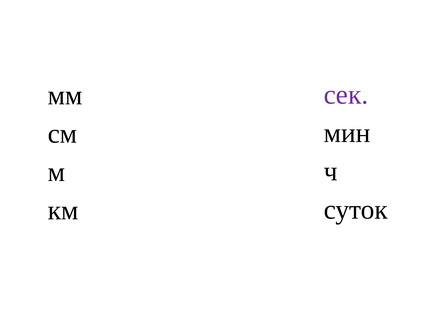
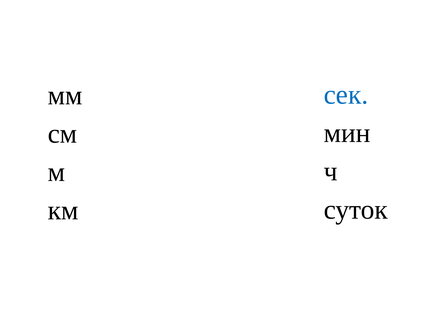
сек colour: purple -> blue
